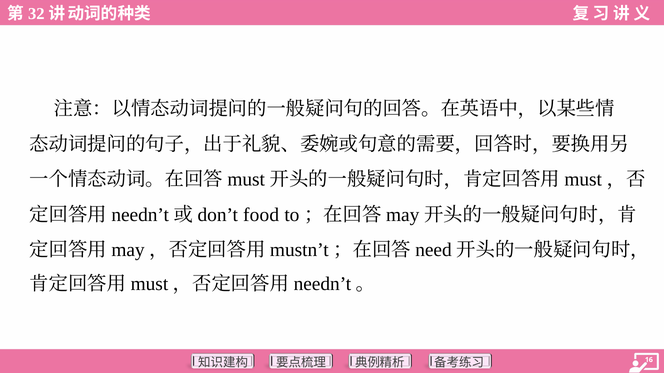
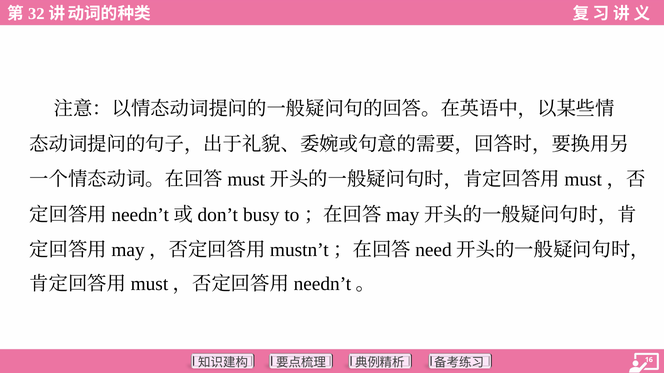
food: food -> busy
